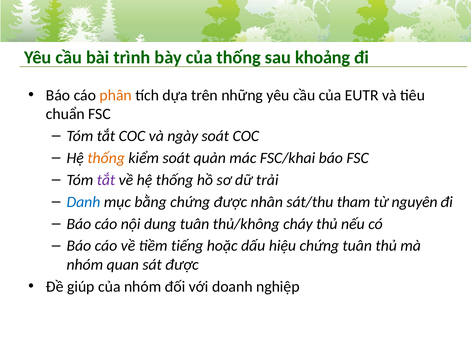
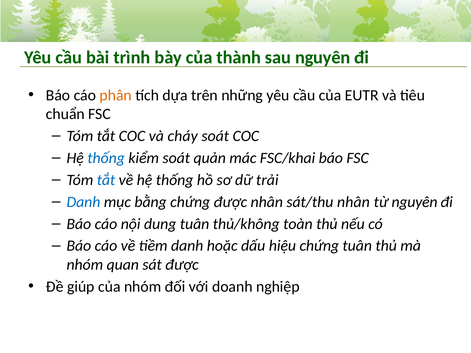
của thống: thống -> thành
sau khoảng: khoảng -> nguyên
ngày: ngày -> cháy
thống at (106, 158) colour: orange -> blue
tắt at (106, 180) colour: purple -> blue
sát/thu tham: tham -> nhân
cháy: cháy -> toàn
tiềm tiếng: tiếng -> danh
